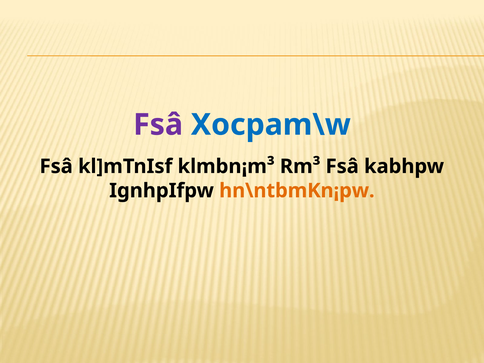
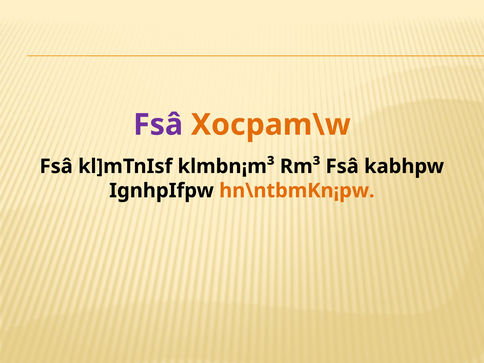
Xocpam\w colour: blue -> orange
